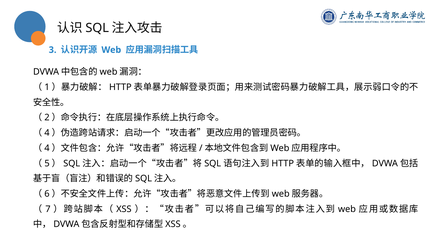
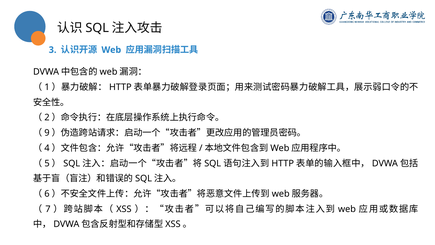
4 at (47, 133): 4 -> 9
